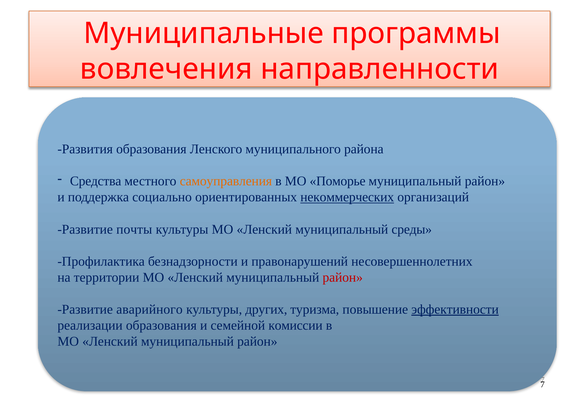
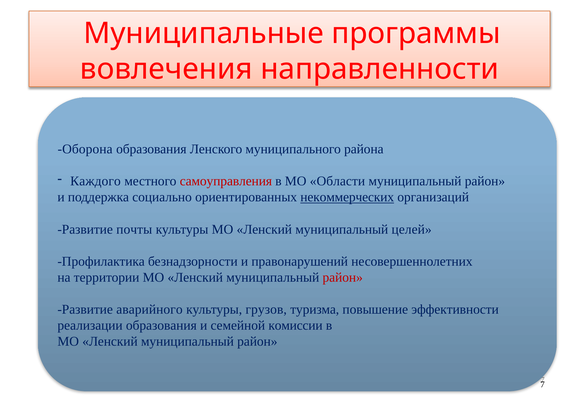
Развития: Развития -> Оборона
Средства: Средства -> Каждого
самоуправления colour: orange -> red
Поморье: Поморье -> Области
среды: среды -> целей
других: других -> грузов
эффективности underline: present -> none
